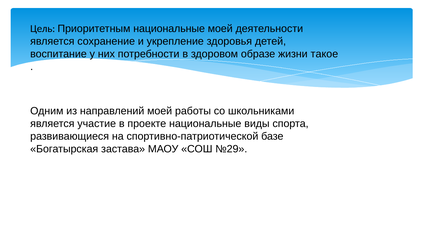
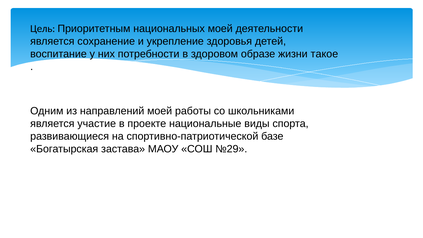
Приоритетным национальные: национальные -> национальных
